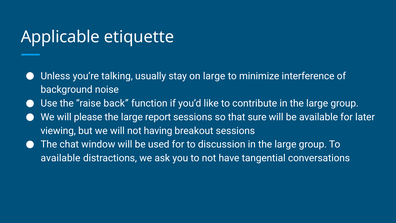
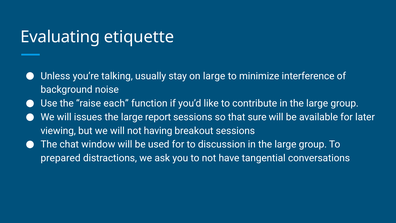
Applicable: Applicable -> Evaluating
back: back -> each
please: please -> issues
available at (61, 158): available -> prepared
